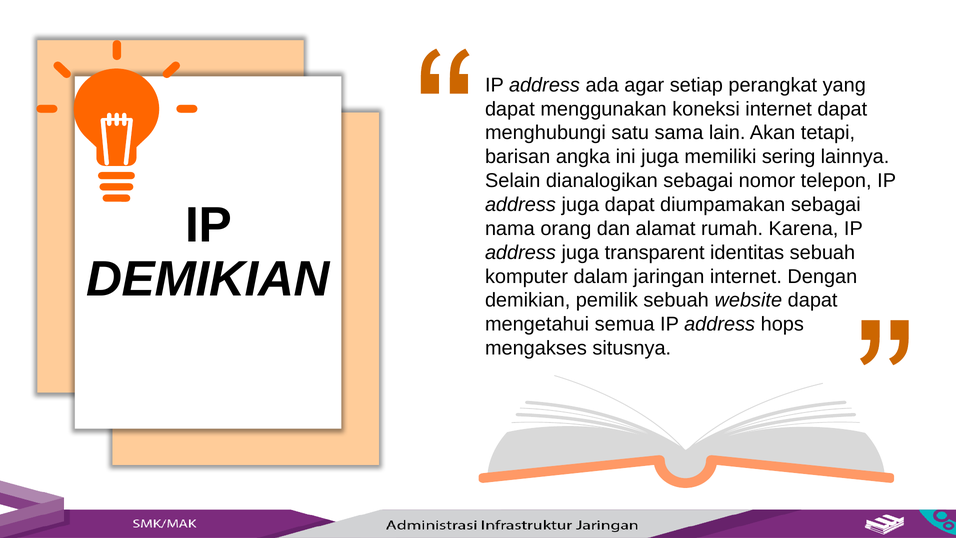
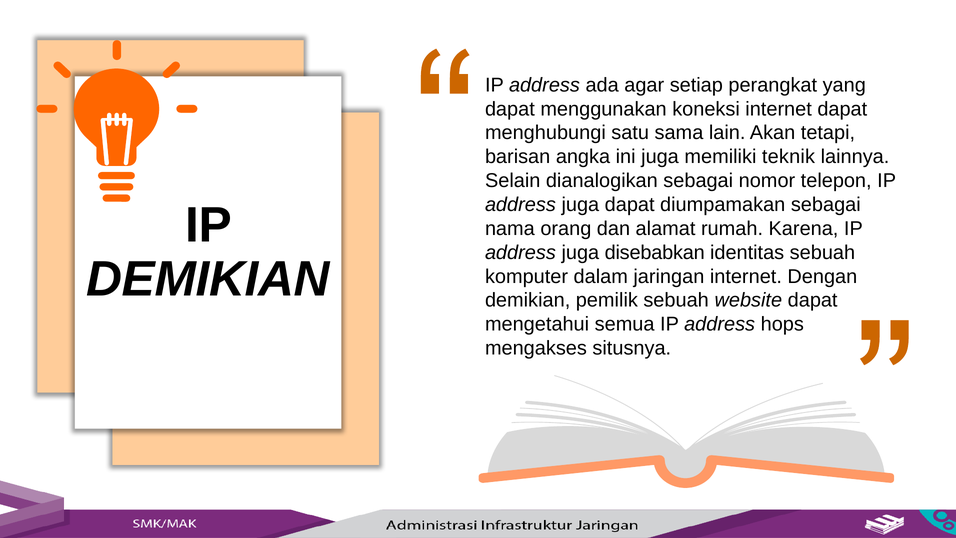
sering: sering -> teknik
transparent: transparent -> disebabkan
